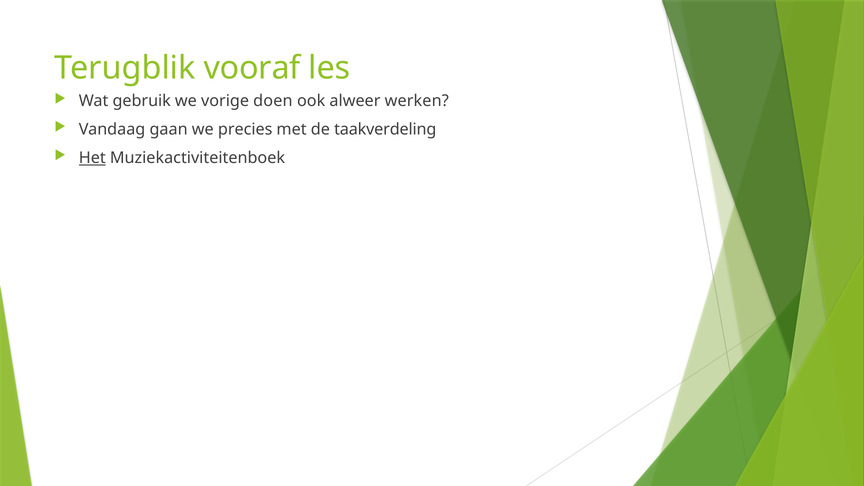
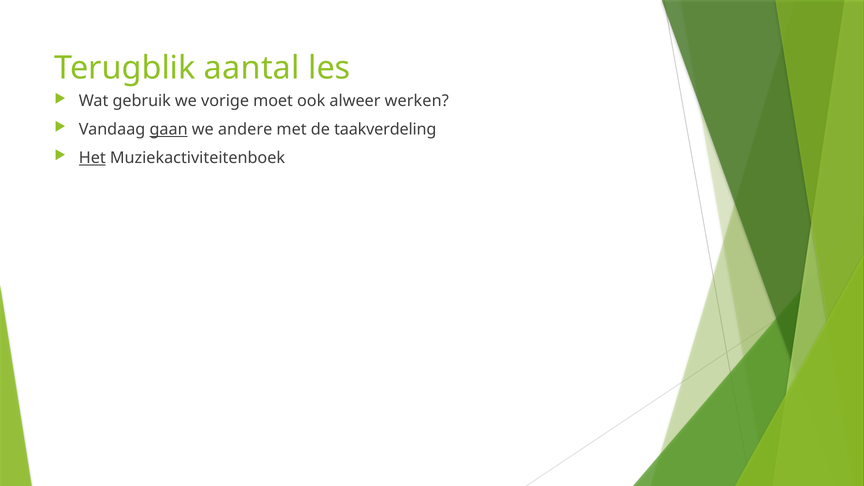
vooraf: vooraf -> aantal
doen: doen -> moet
gaan underline: none -> present
precies: precies -> andere
